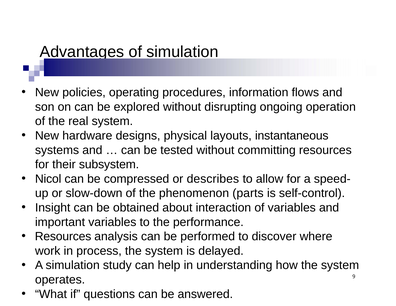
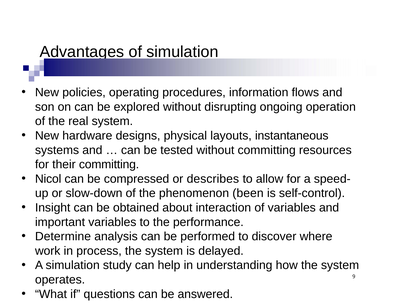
their subsystem: subsystem -> committing
parts: parts -> been
Resources at (63, 236): Resources -> Determine
